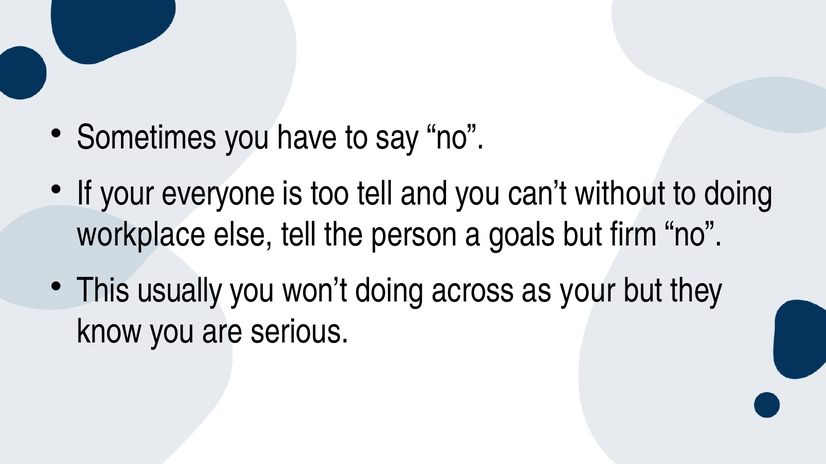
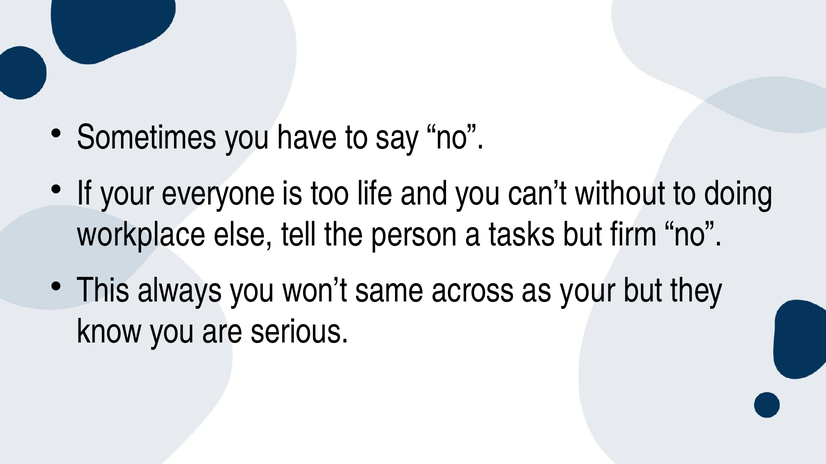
too tell: tell -> life
goals: goals -> tasks
usually: usually -> always
won’t doing: doing -> same
